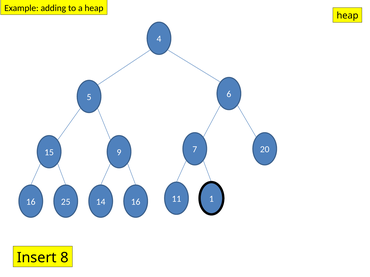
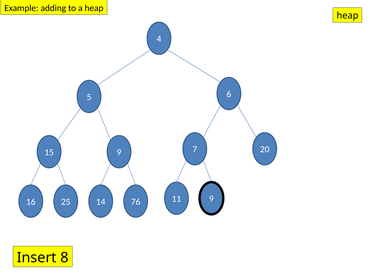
11 1: 1 -> 9
14 16: 16 -> 76
